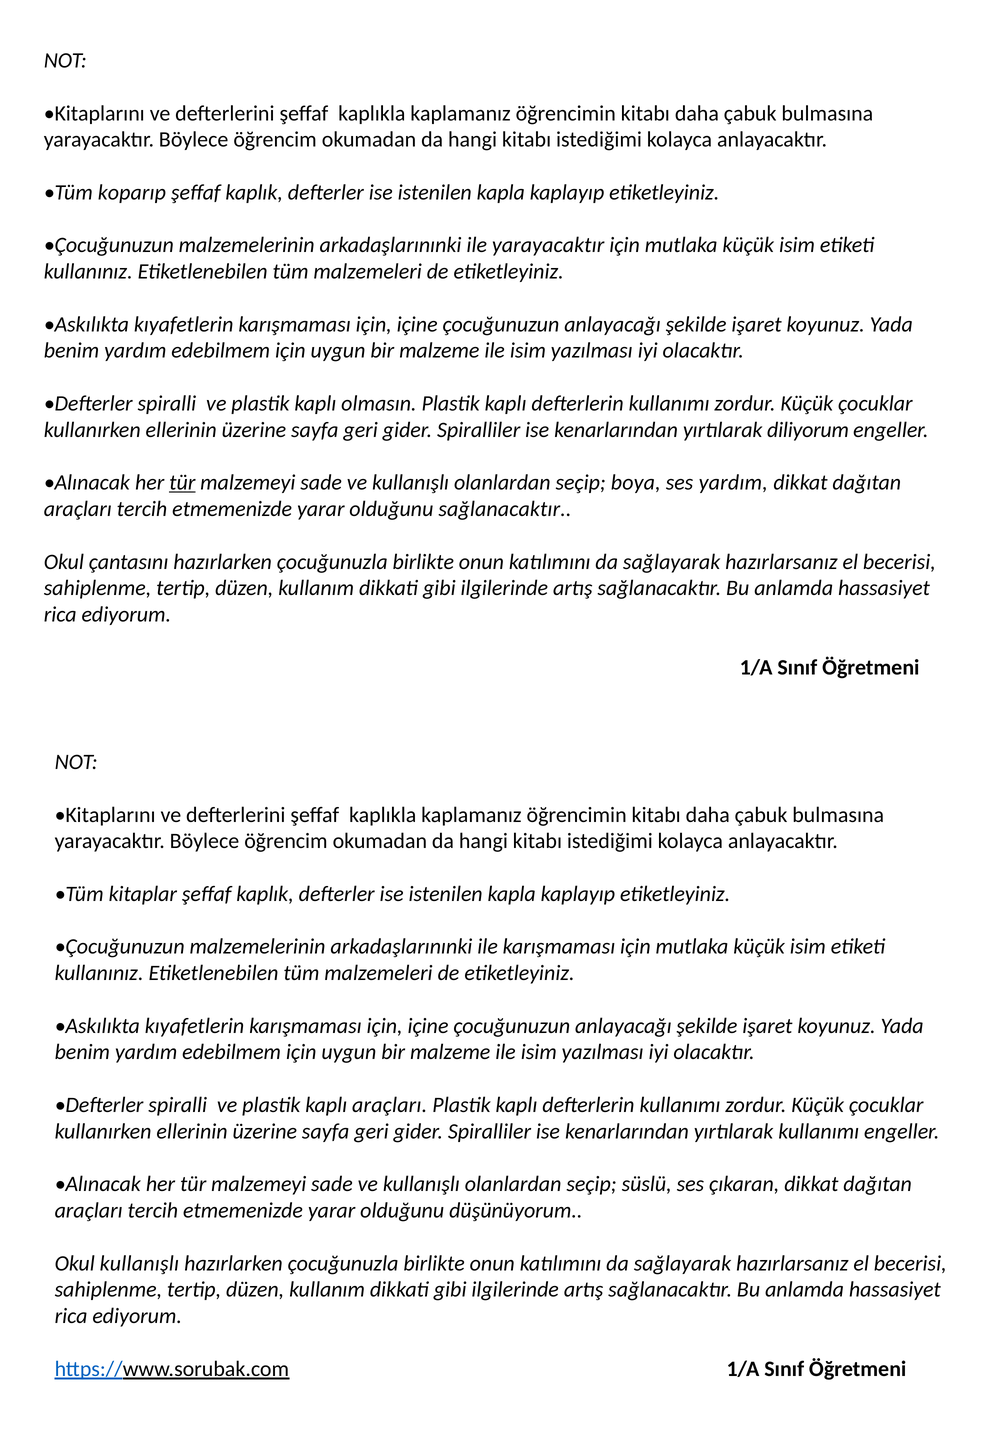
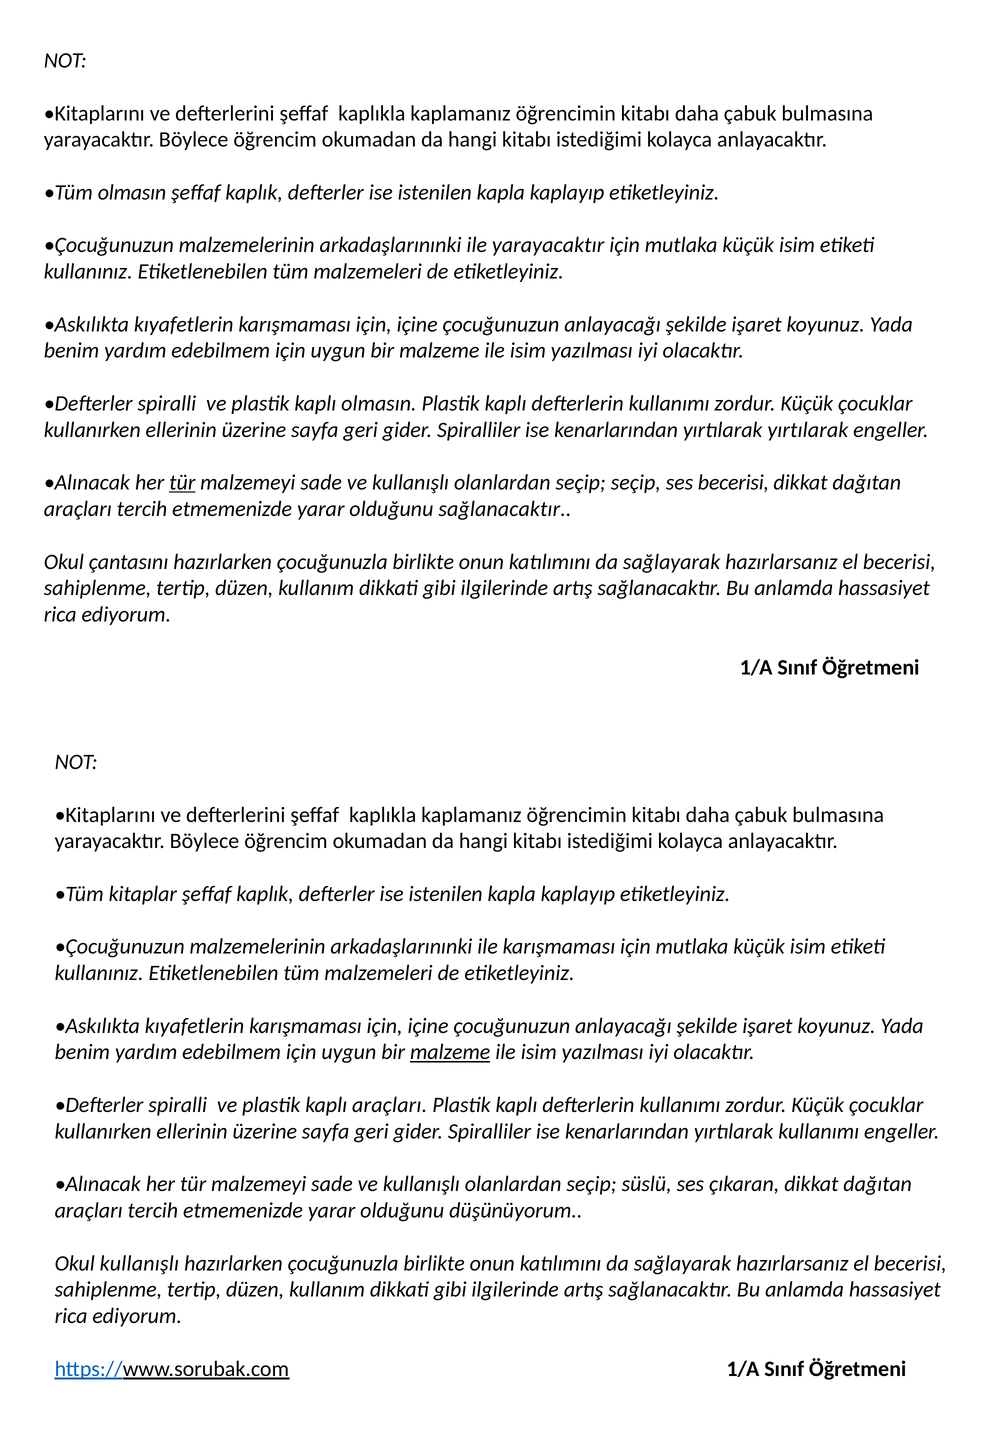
Tüm koparıp: koparıp -> olmasın
yırtılarak diliyorum: diliyorum -> yırtılarak
seçip boya: boya -> seçip
ses yardım: yardım -> becerisi
malzeme at (450, 1052) underline: none -> present
